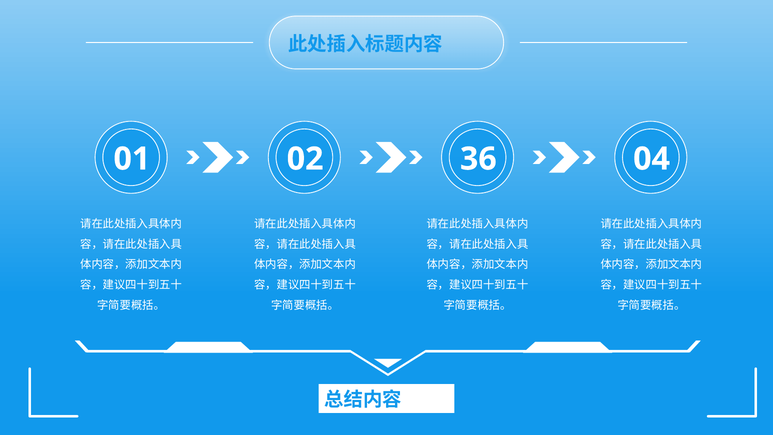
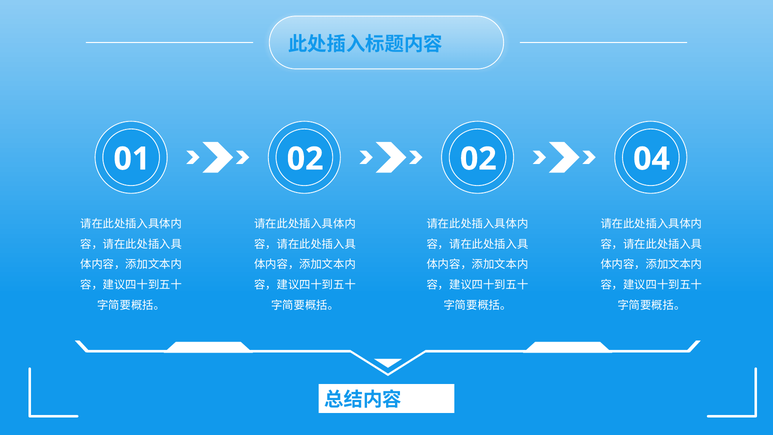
02 36: 36 -> 02
